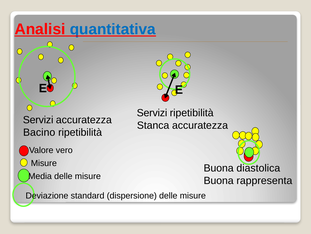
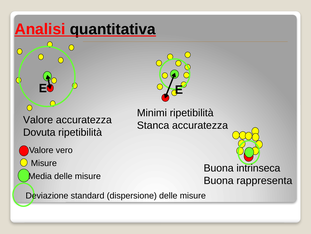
quantitativa colour: blue -> black
Servizi at (152, 113): Servizi -> Minimi
Servizi at (38, 120): Servizi -> Valore
Bacino: Bacino -> Dovuta
diastolica: diastolica -> intrinseca
